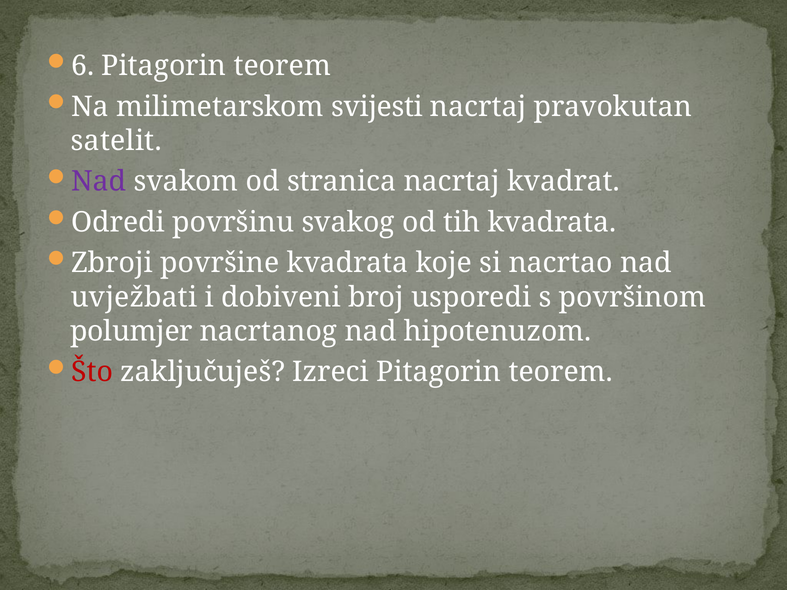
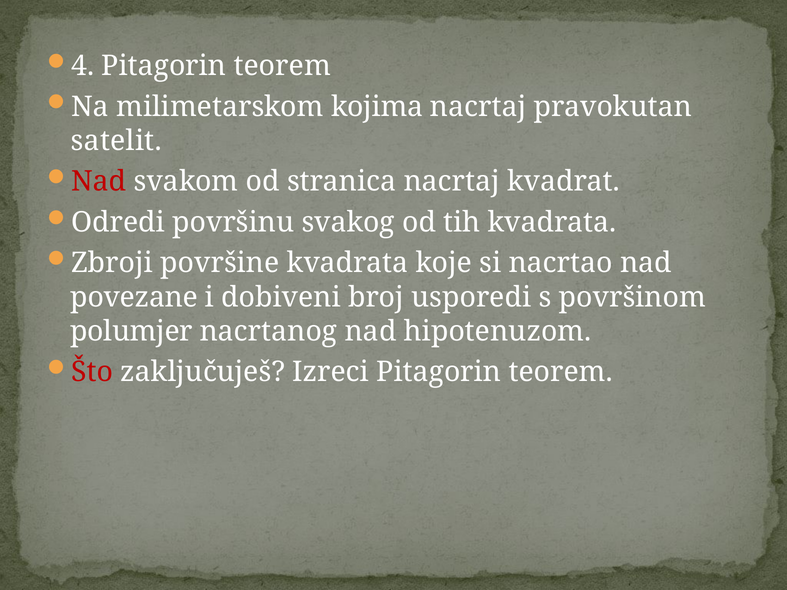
6: 6 -> 4
svijesti: svijesti -> kojima
Nad at (99, 182) colour: purple -> red
uvježbati: uvježbati -> povezane
